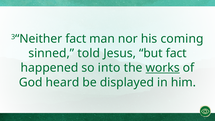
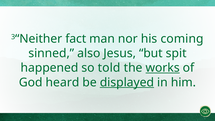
told: told -> also
but fact: fact -> spit
into: into -> told
displayed underline: none -> present
